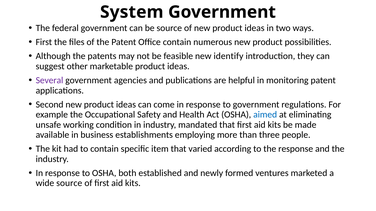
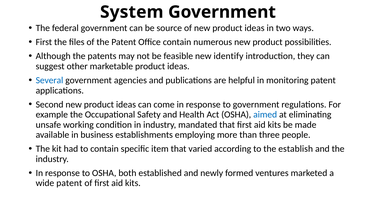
Several colour: purple -> blue
the response: response -> establish
wide source: source -> patent
